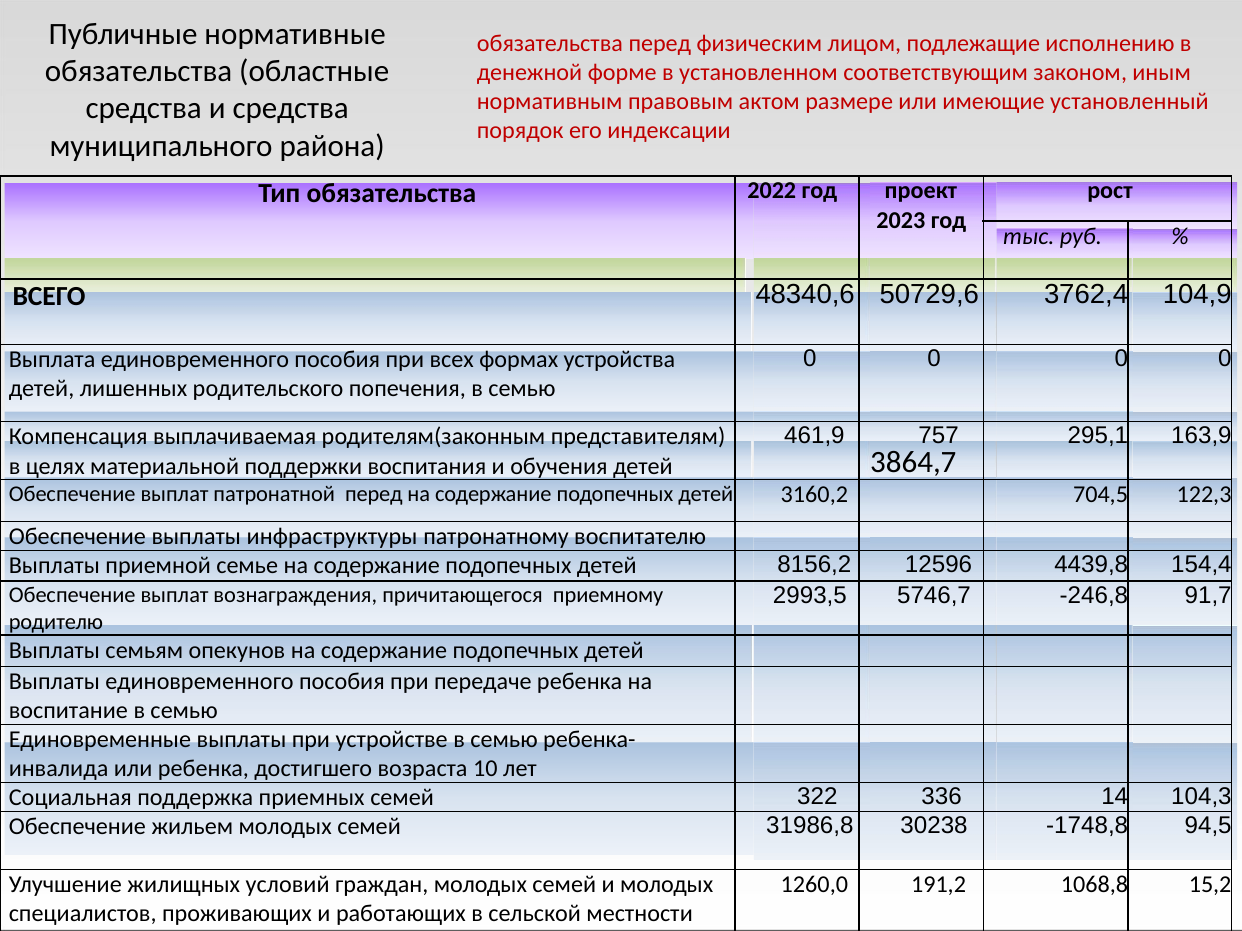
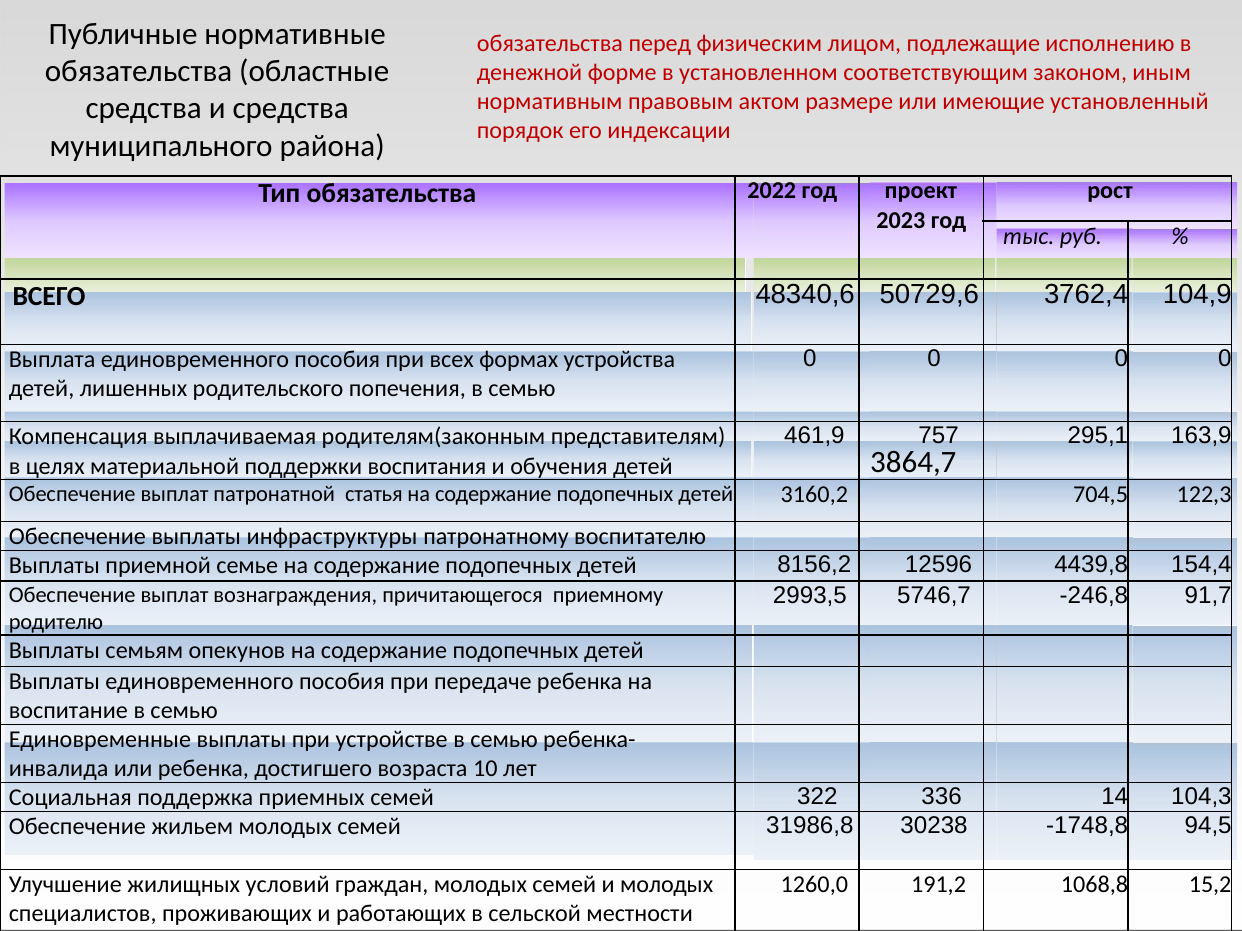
патронатной перед: перед -> статья
